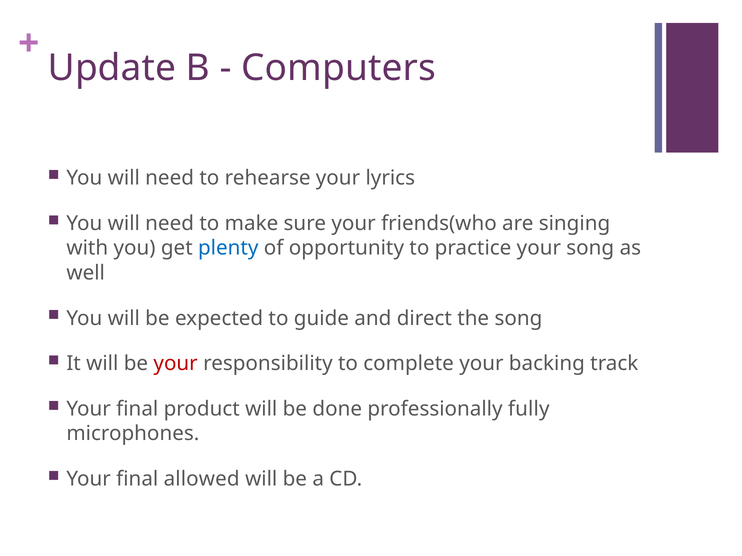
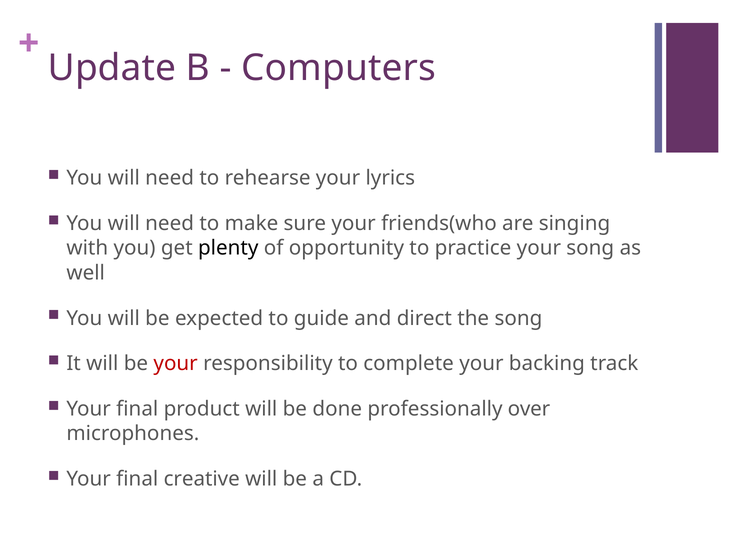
plenty colour: blue -> black
fully: fully -> over
allowed: allowed -> creative
